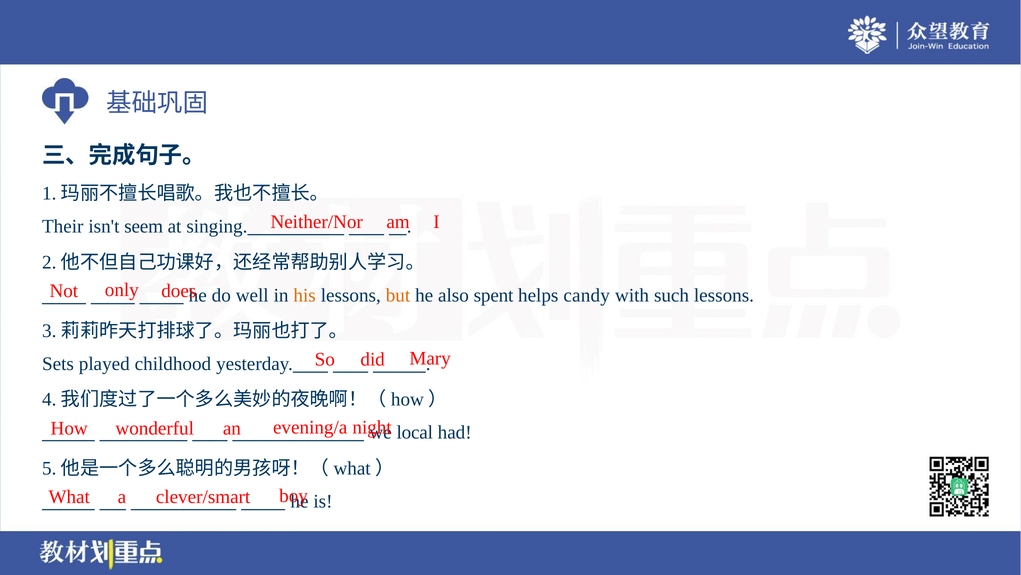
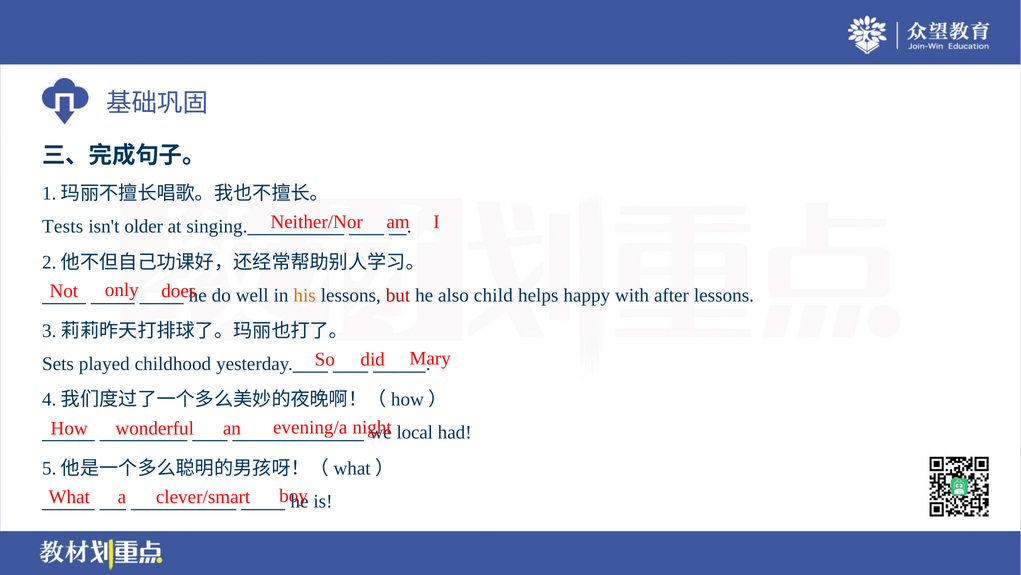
Their: Their -> Tests
seem: seem -> older
but colour: orange -> red
spent: spent -> child
candy: candy -> happy
such: such -> after
